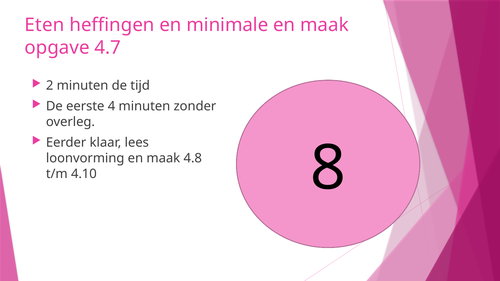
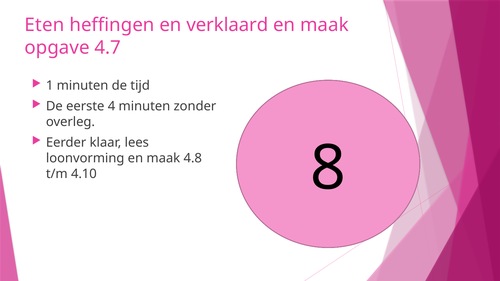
minimale: minimale -> verklaard
2: 2 -> 1
